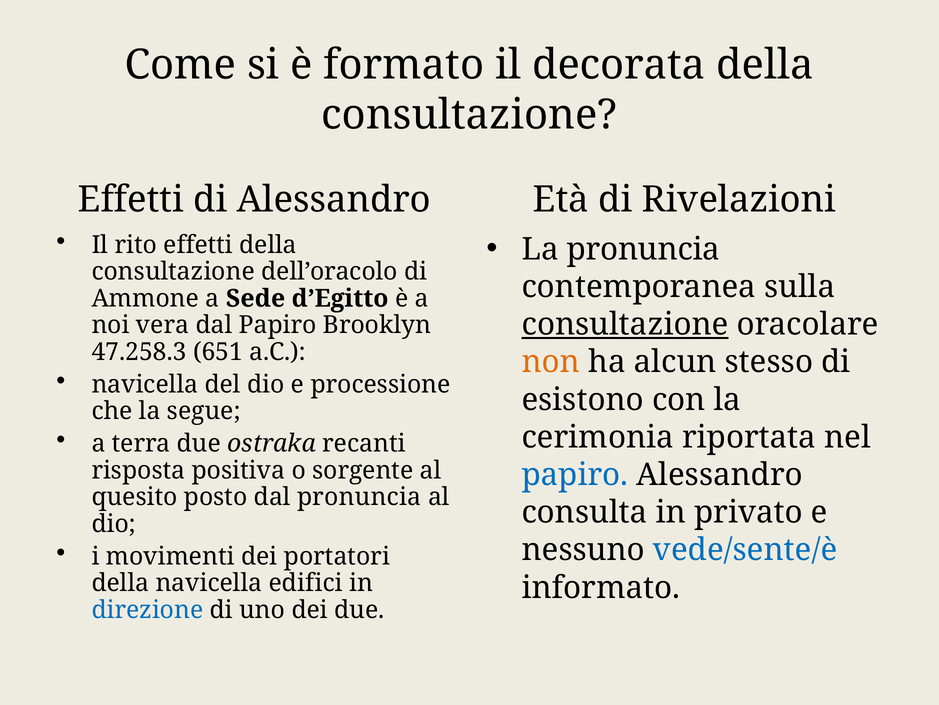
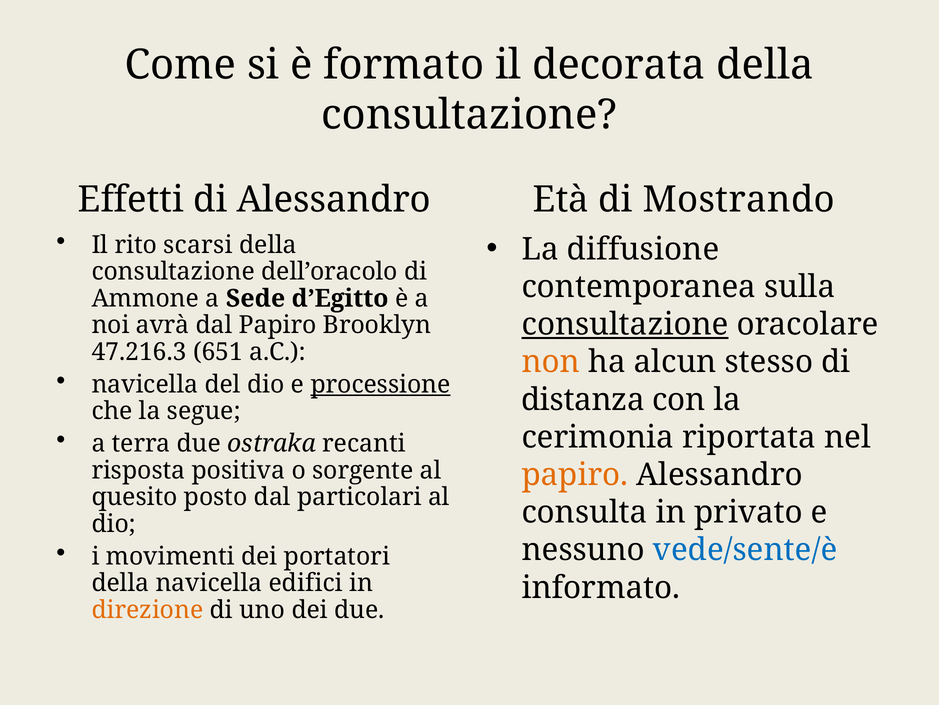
Rivelazioni: Rivelazioni -> Mostrando
rito effetti: effetti -> scarsi
La pronuncia: pronuncia -> diffusione
vera: vera -> avrà
47.258.3: 47.258.3 -> 47.216.3
processione underline: none -> present
esistono: esistono -> distanza
papiro at (575, 474) colour: blue -> orange
dal pronuncia: pronuncia -> particolari
direzione colour: blue -> orange
